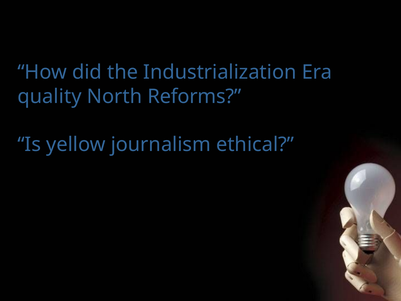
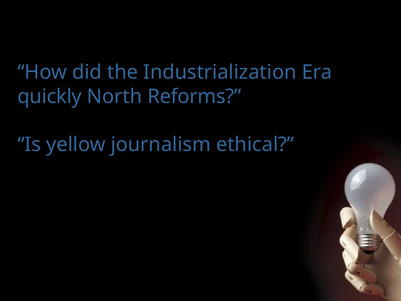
quality: quality -> quickly
